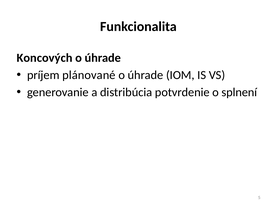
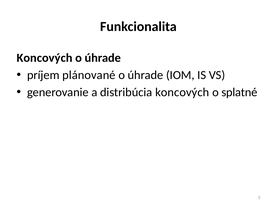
distribúcia potvrdenie: potvrdenie -> koncových
splnení: splnení -> splatné
